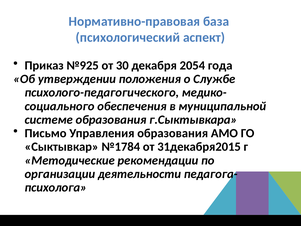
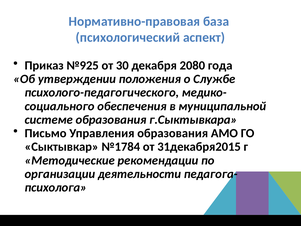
2054: 2054 -> 2080
